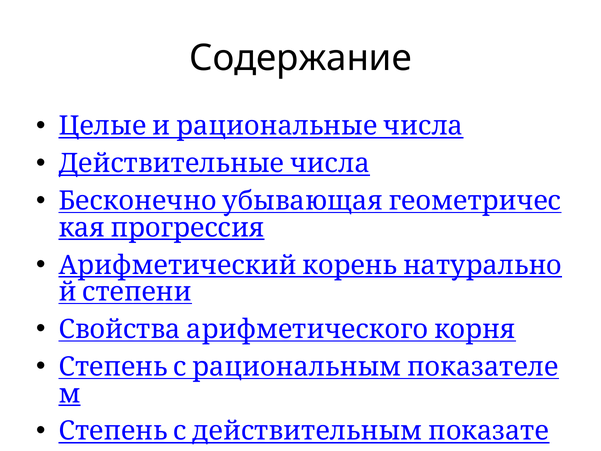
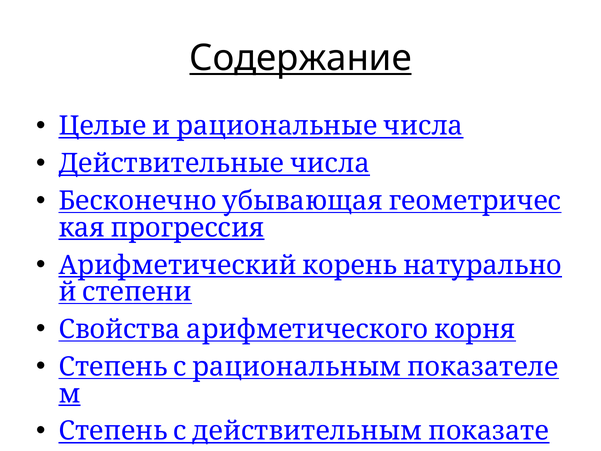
Содержание underline: none -> present
